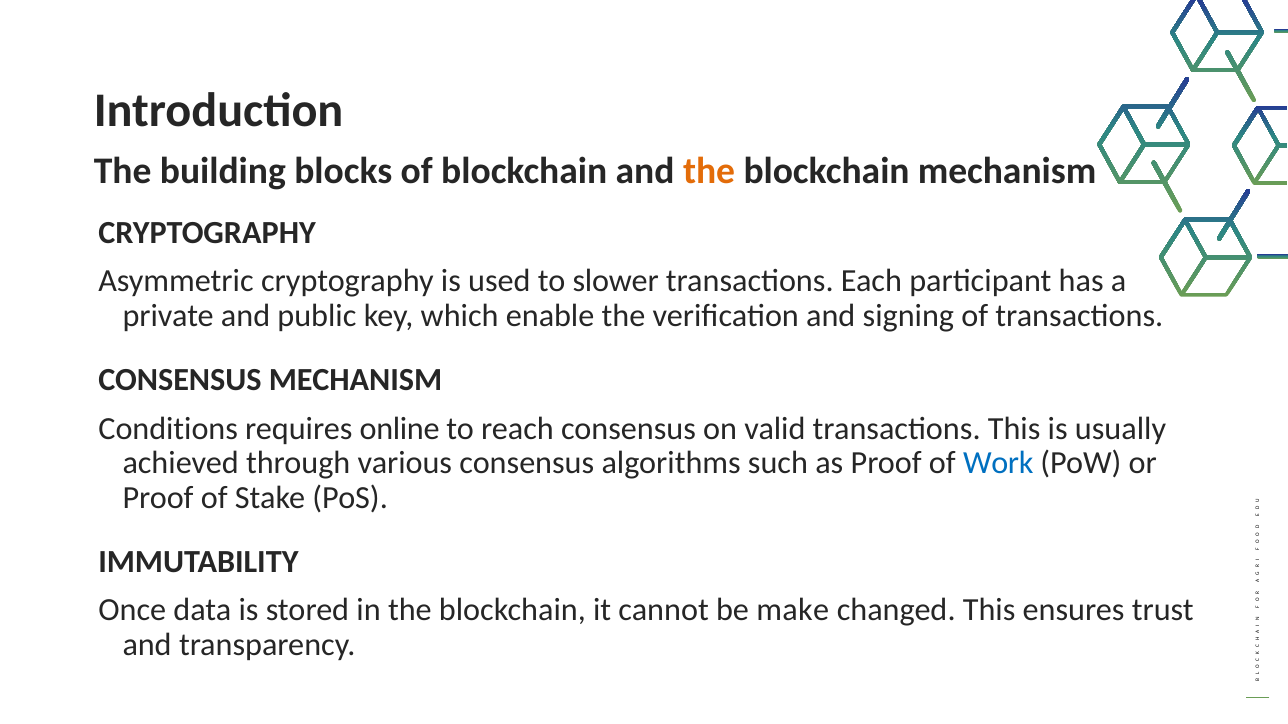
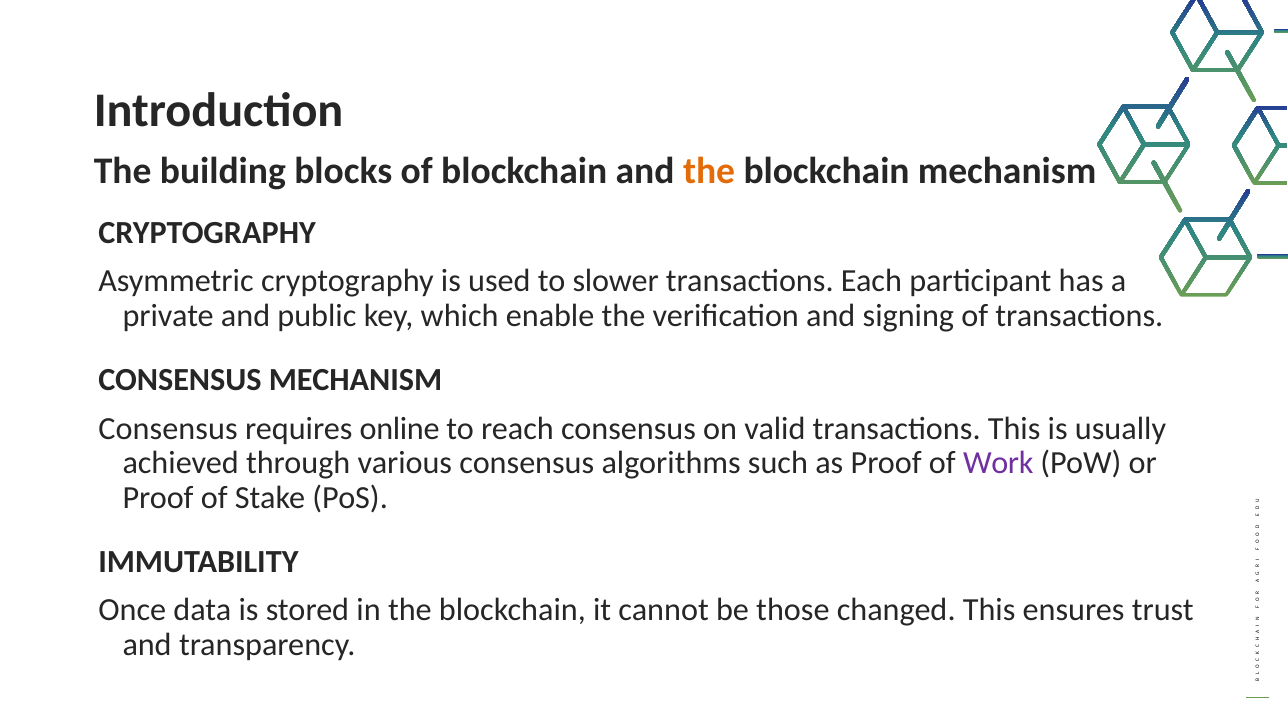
Conditions at (168, 429): Conditions -> Consensus
Work colour: blue -> purple
make: make -> those
